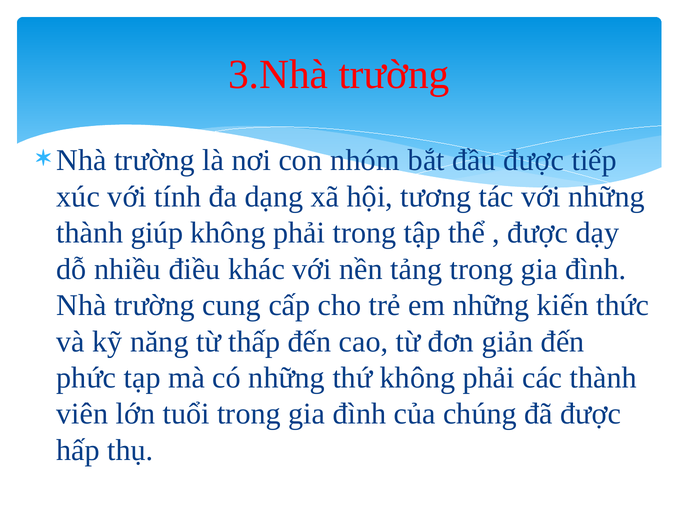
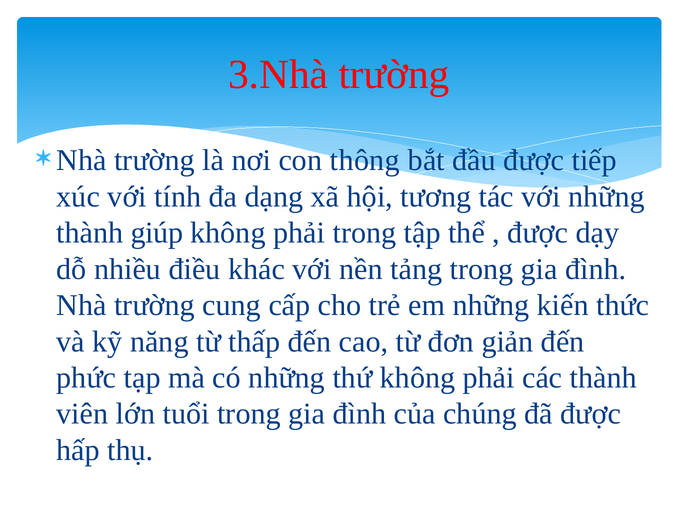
nhóm: nhóm -> thông
